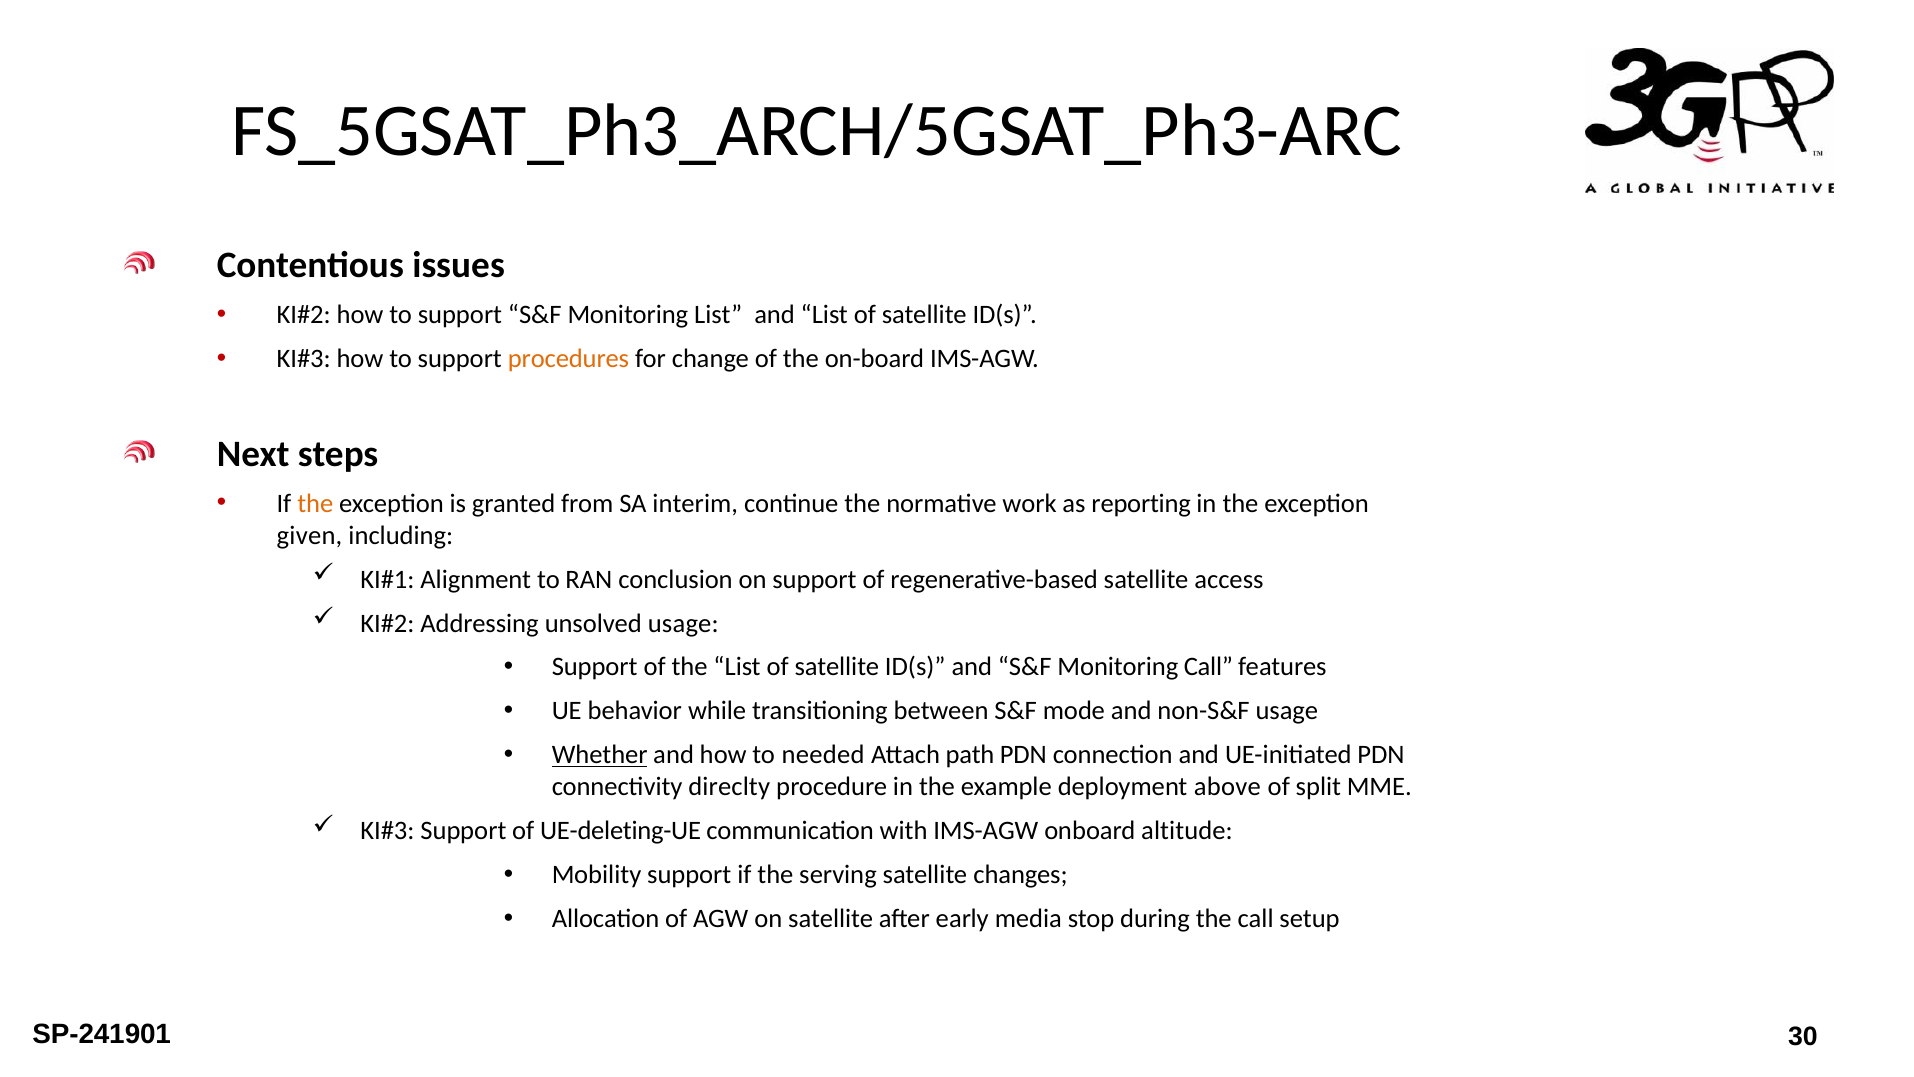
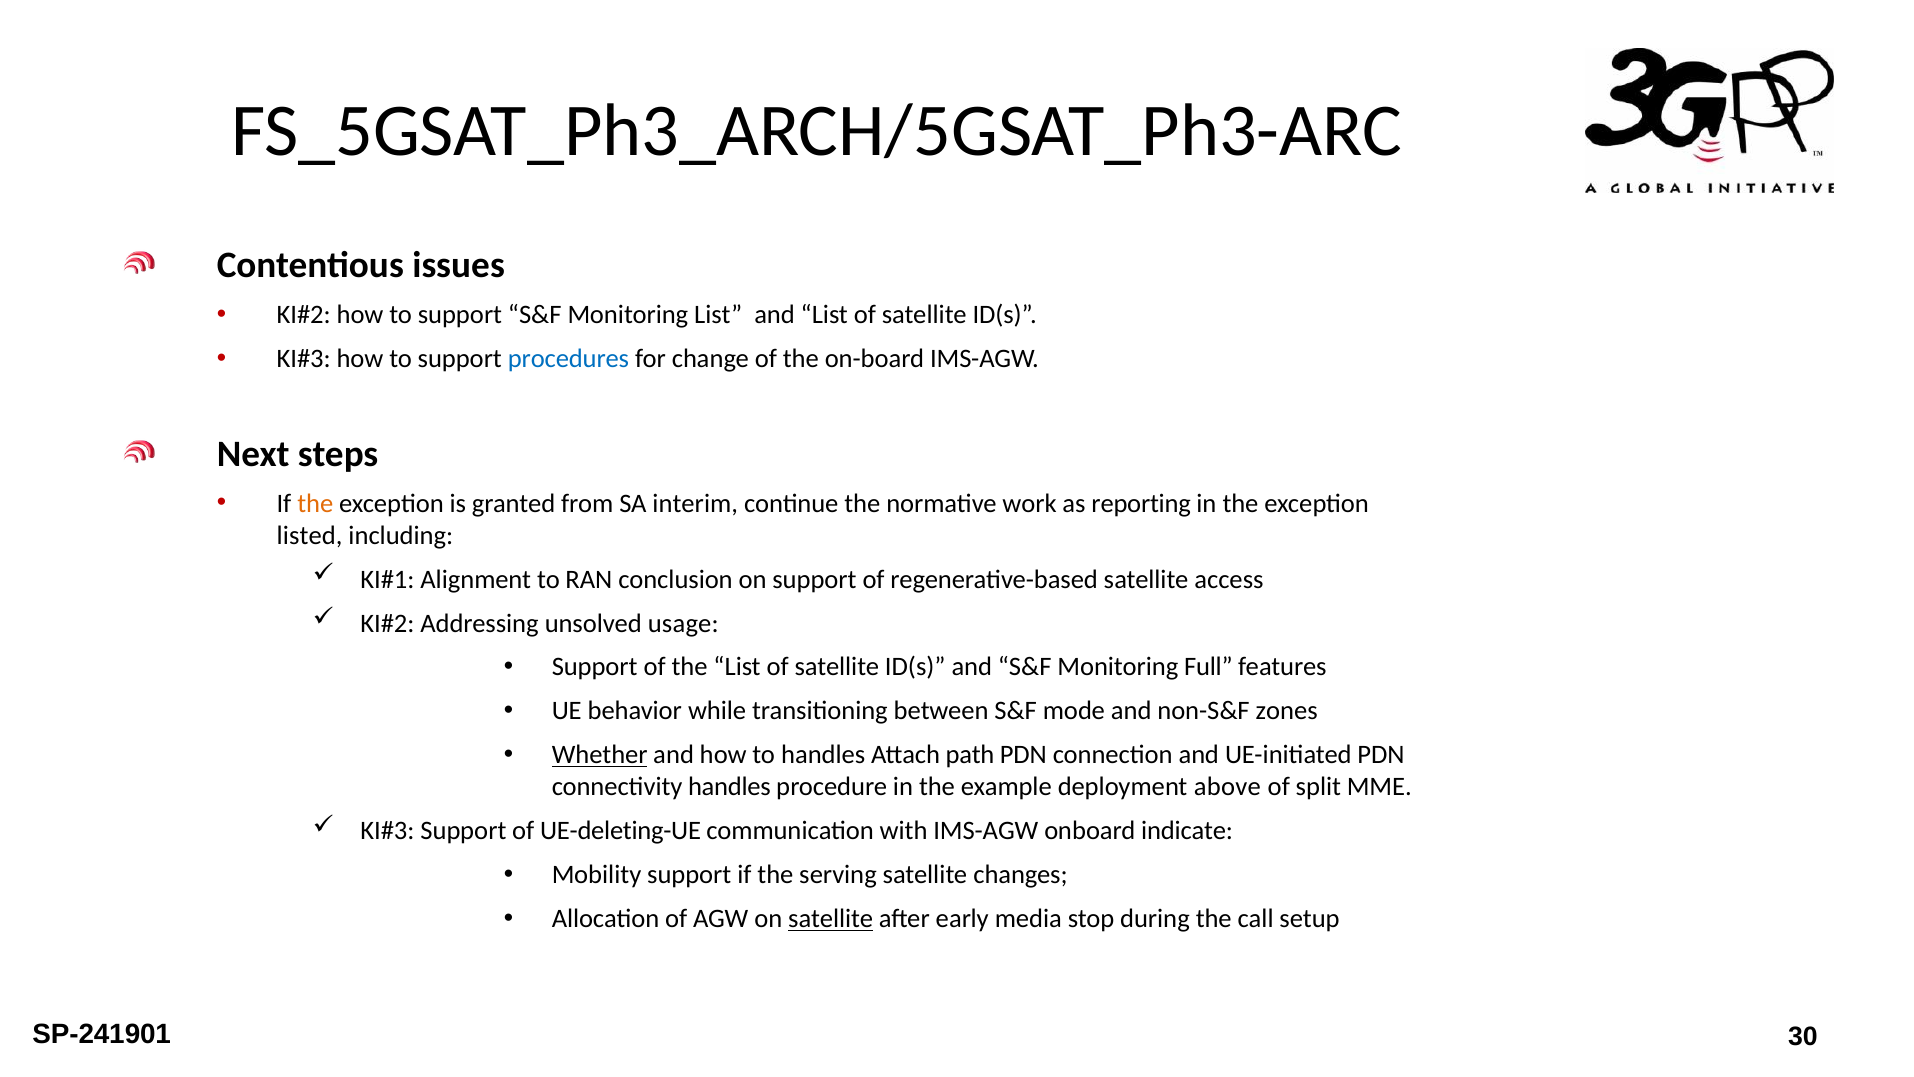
procedures colour: orange -> blue
given: given -> listed
Monitoring Call: Call -> Full
non-S&F usage: usage -> zones
to needed: needed -> handles
connectivity direclty: direclty -> handles
altitude: altitude -> indicate
satellite at (831, 919) underline: none -> present
